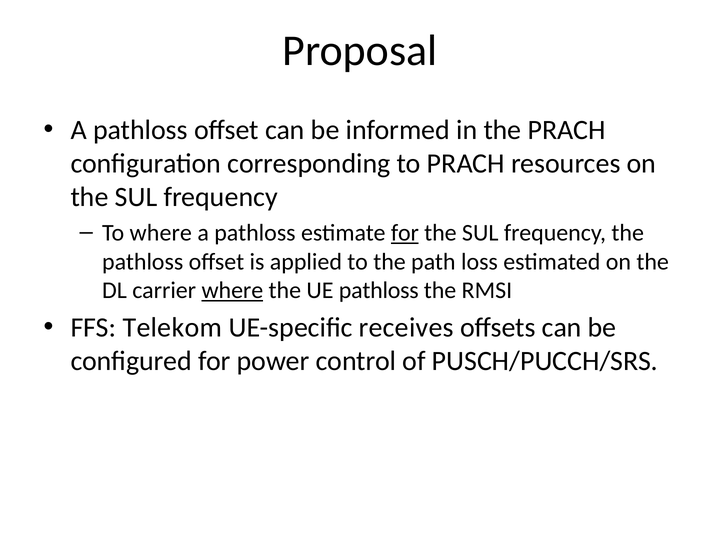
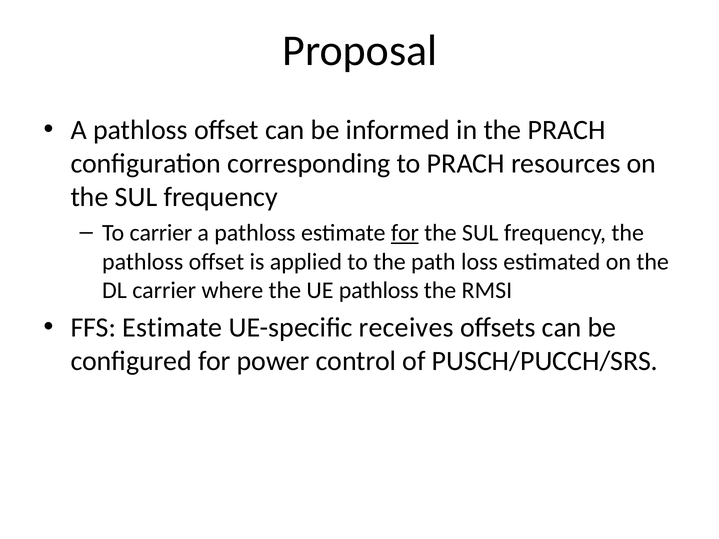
To where: where -> carrier
where at (232, 291) underline: present -> none
FFS Telekom: Telekom -> Estimate
